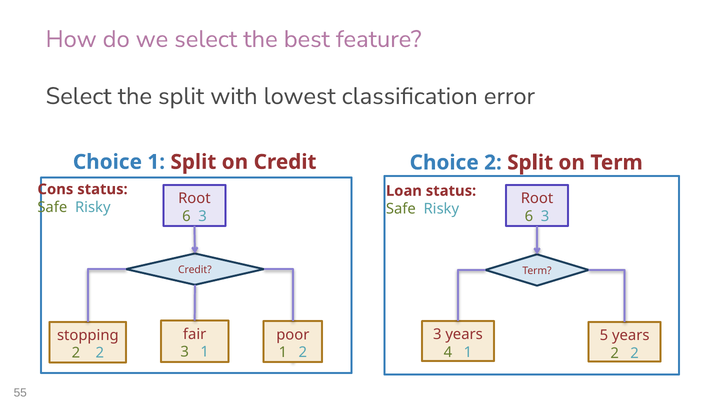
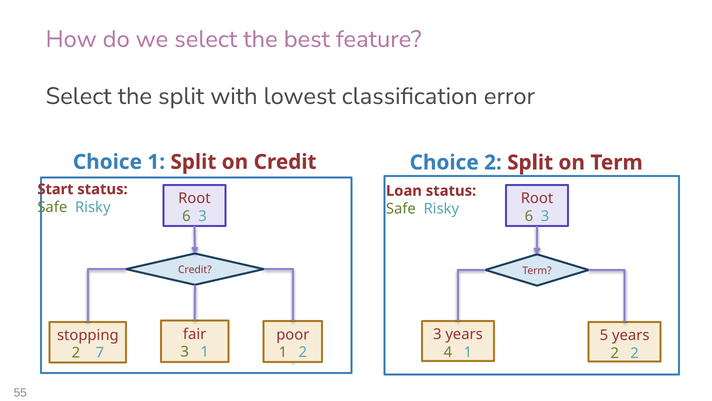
Cons: Cons -> Start
2 at (100, 353): 2 -> 7
